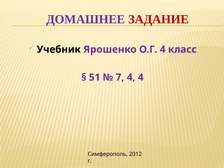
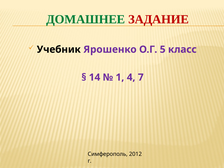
ДОМАШНЕЕ colour: purple -> green
О.Г 4: 4 -> 5
51: 51 -> 14
7: 7 -> 1
4 4: 4 -> 7
